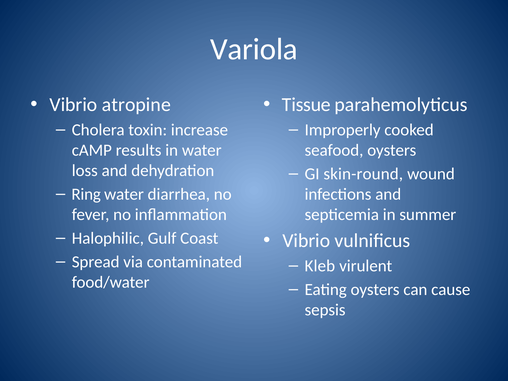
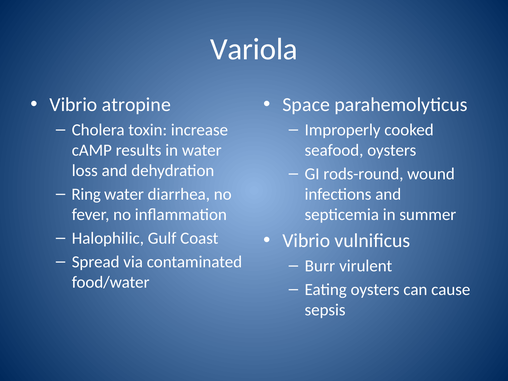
Tissue: Tissue -> Space
skin-round: skin-round -> rods-round
Kleb: Kleb -> Burr
